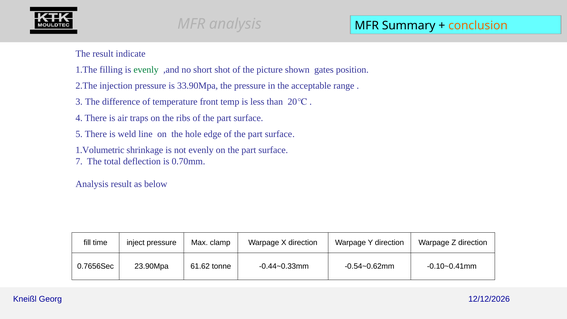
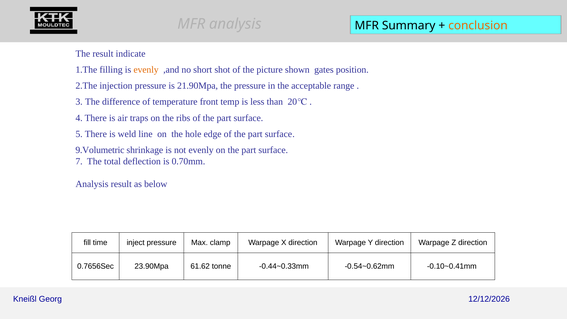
evenly at (146, 70) colour: green -> orange
33.90Mpa: 33.90Mpa -> 21.90Mpa
1.Volumetric: 1.Volumetric -> 9.Volumetric
